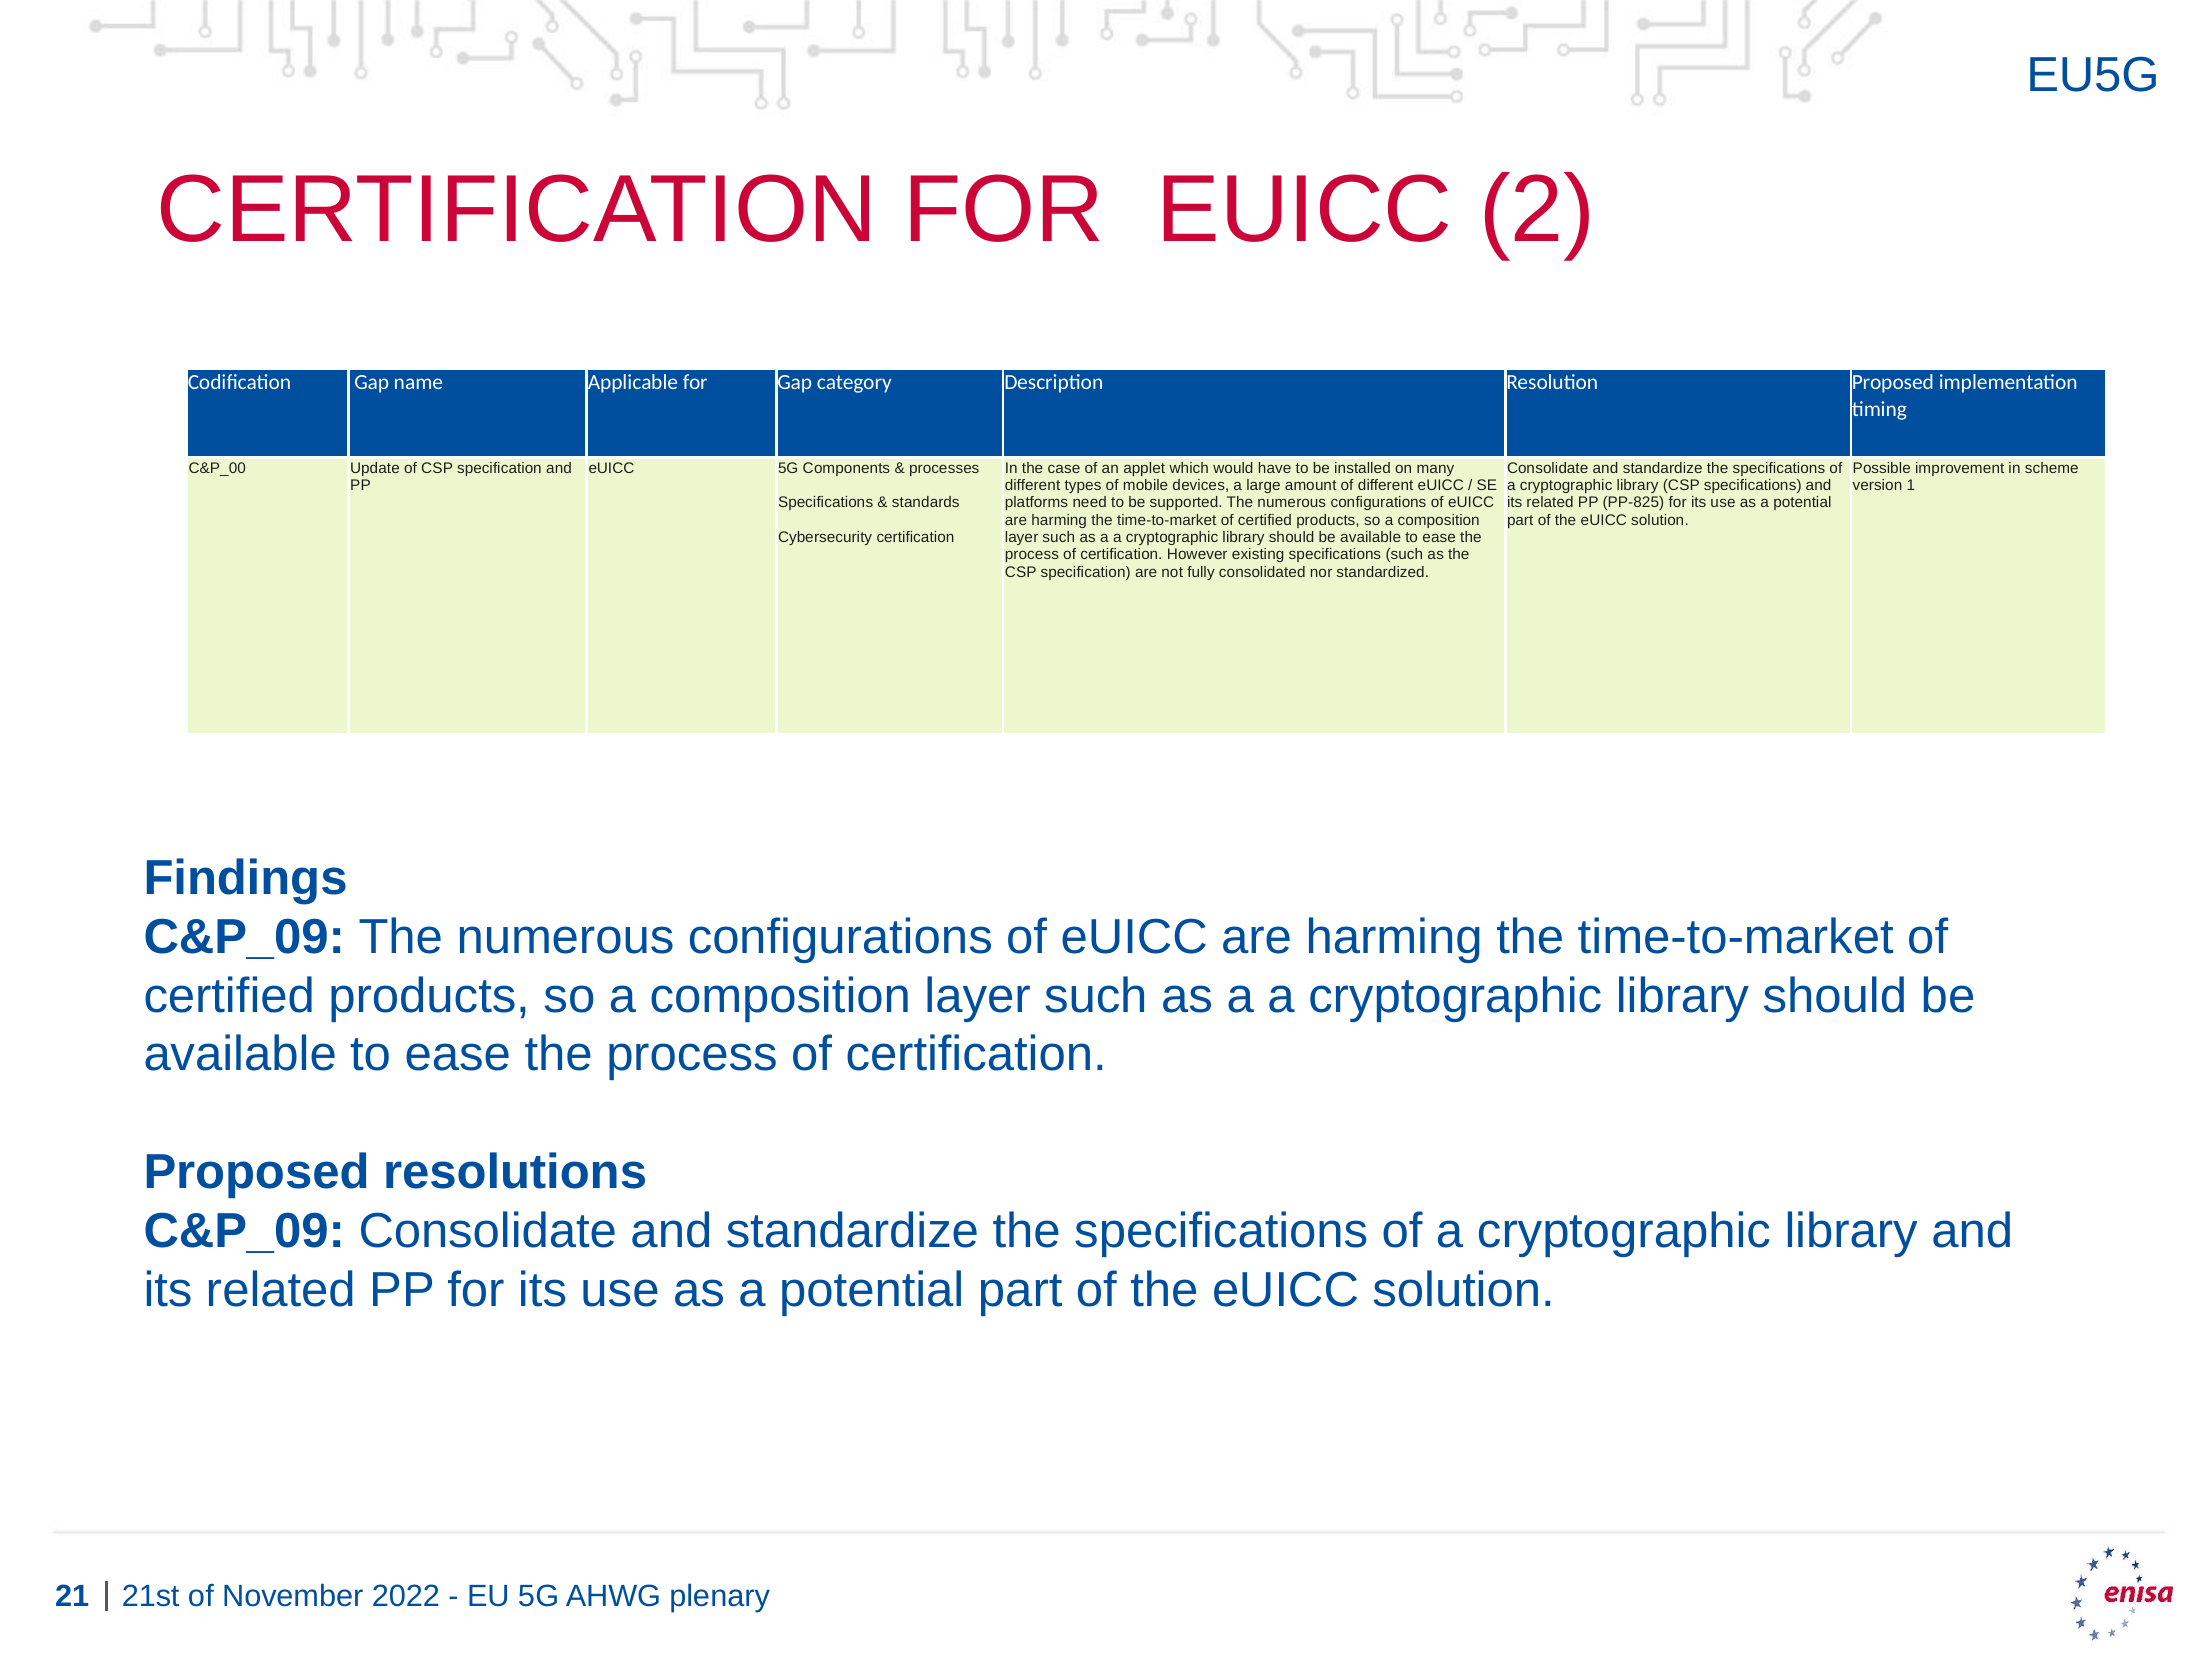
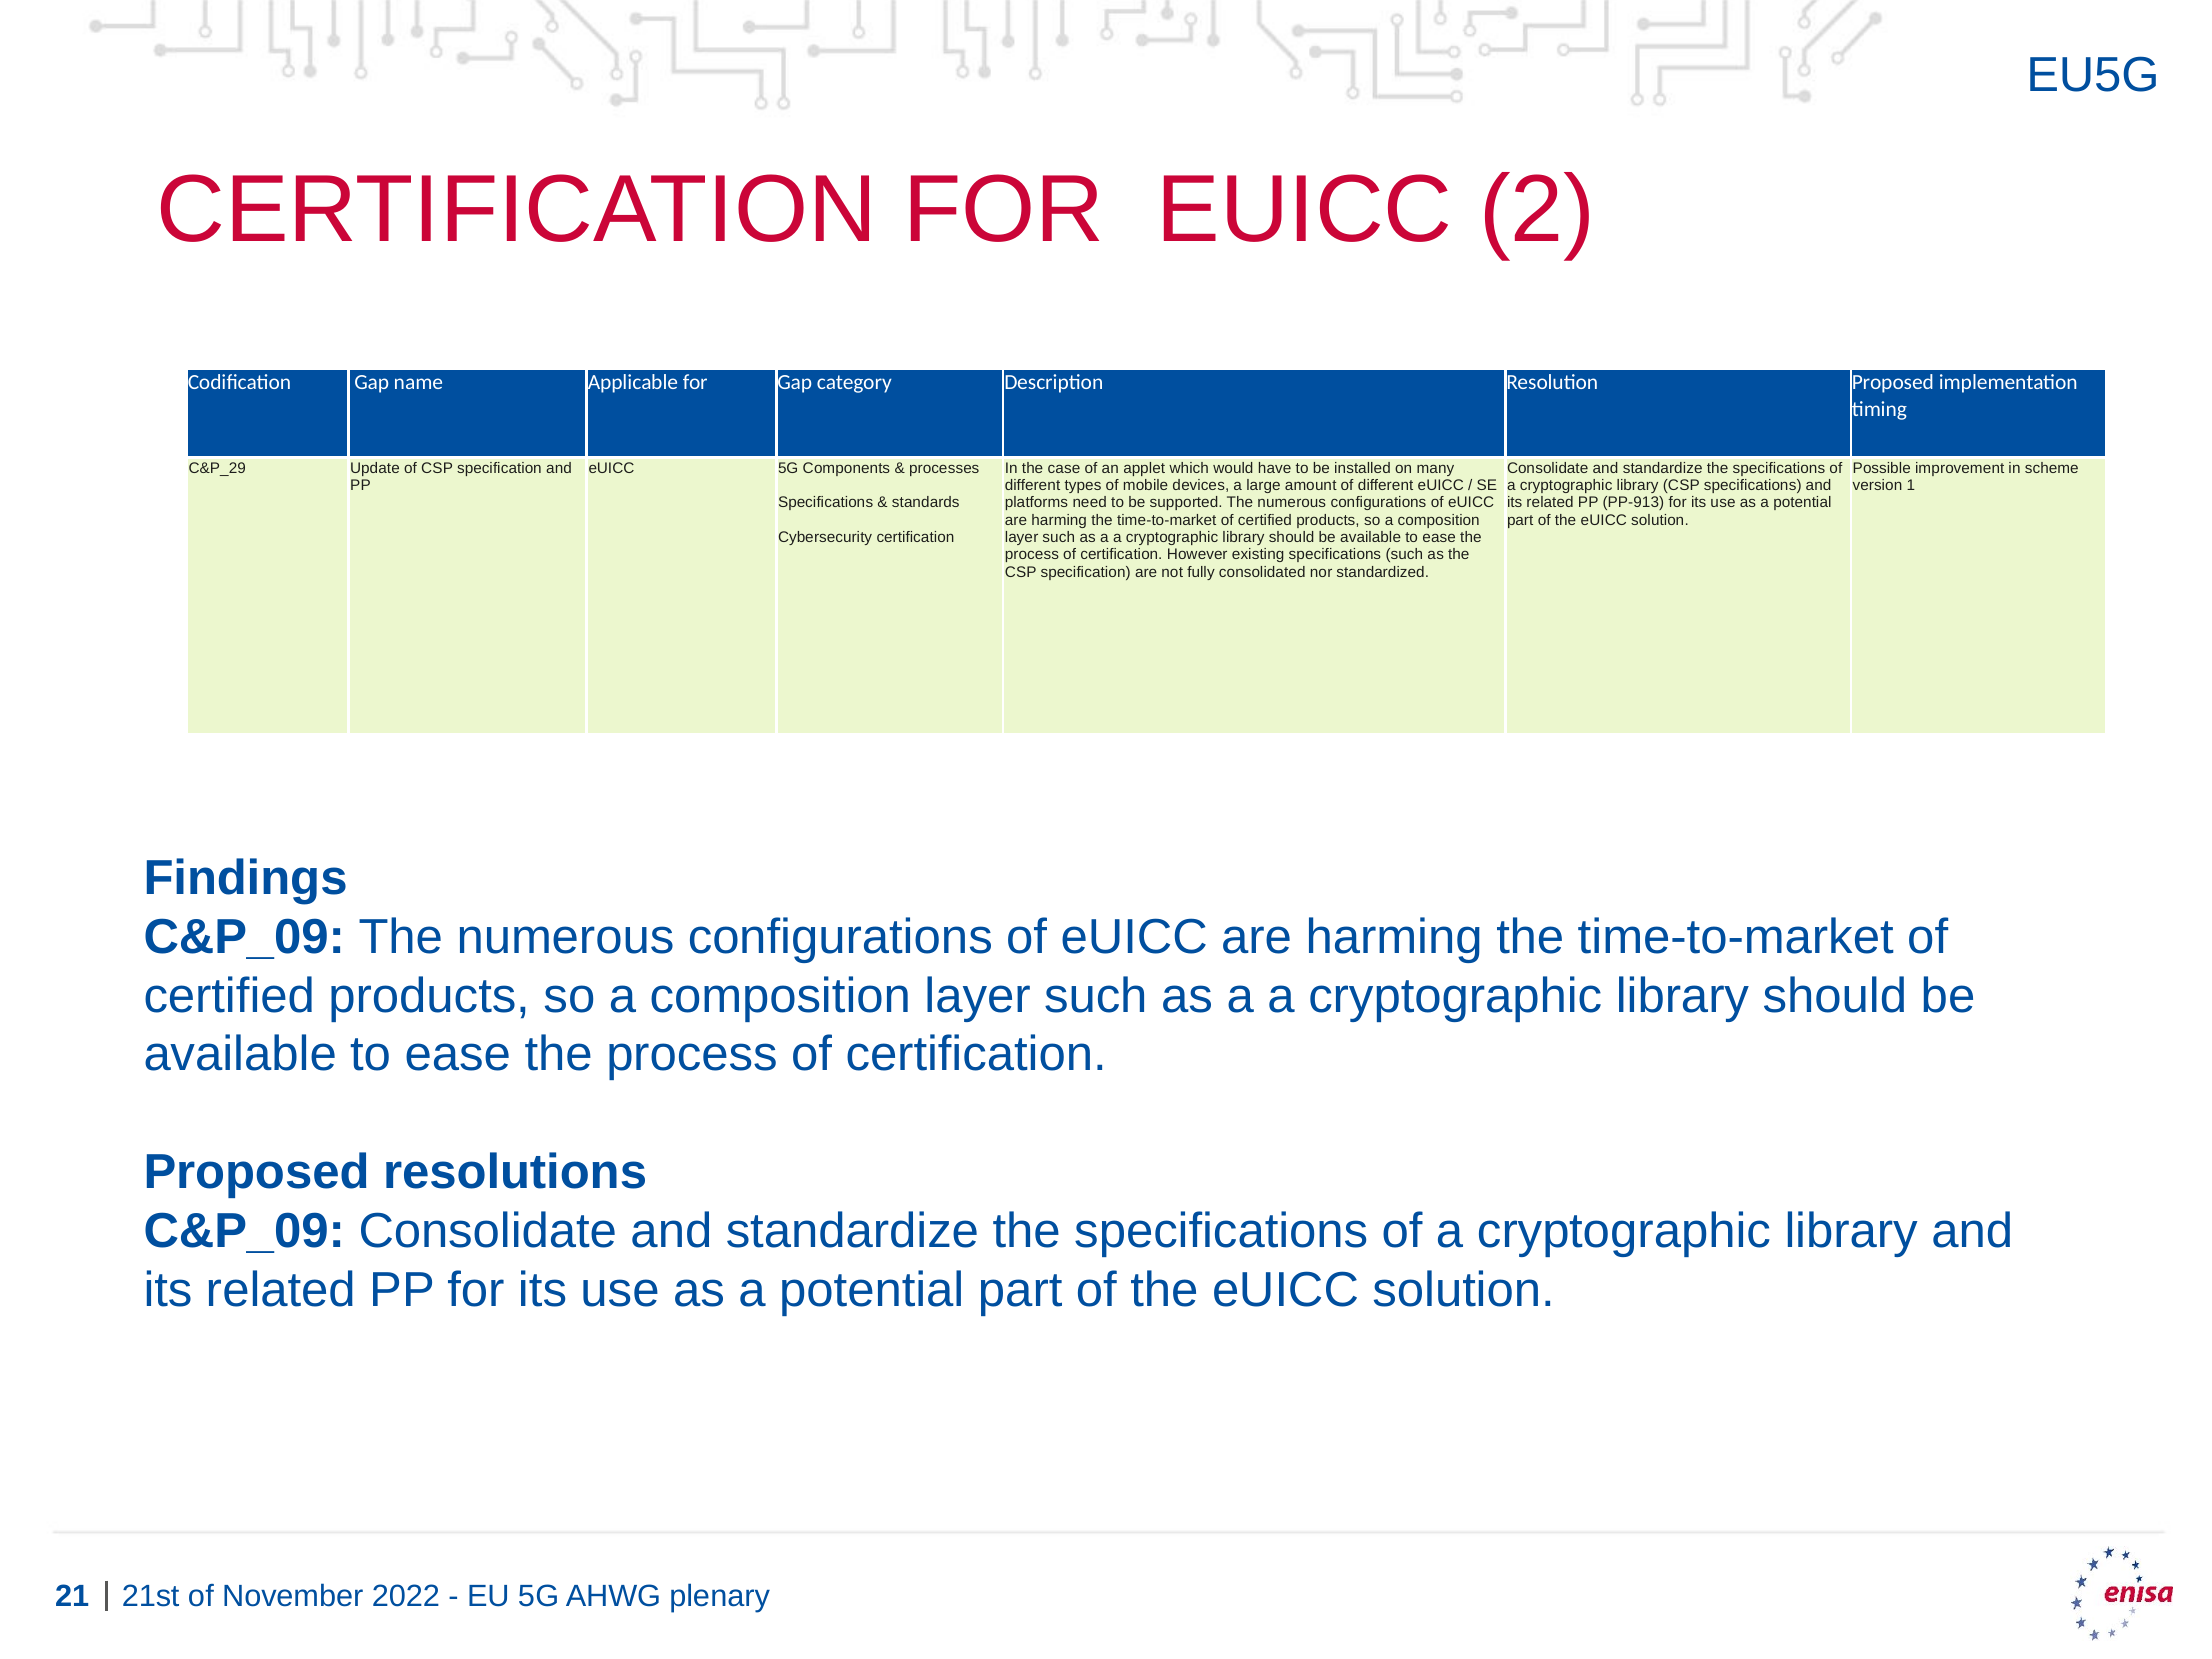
C&P_00: C&P_00 -> C&P_29
PP-825: PP-825 -> PP-913
